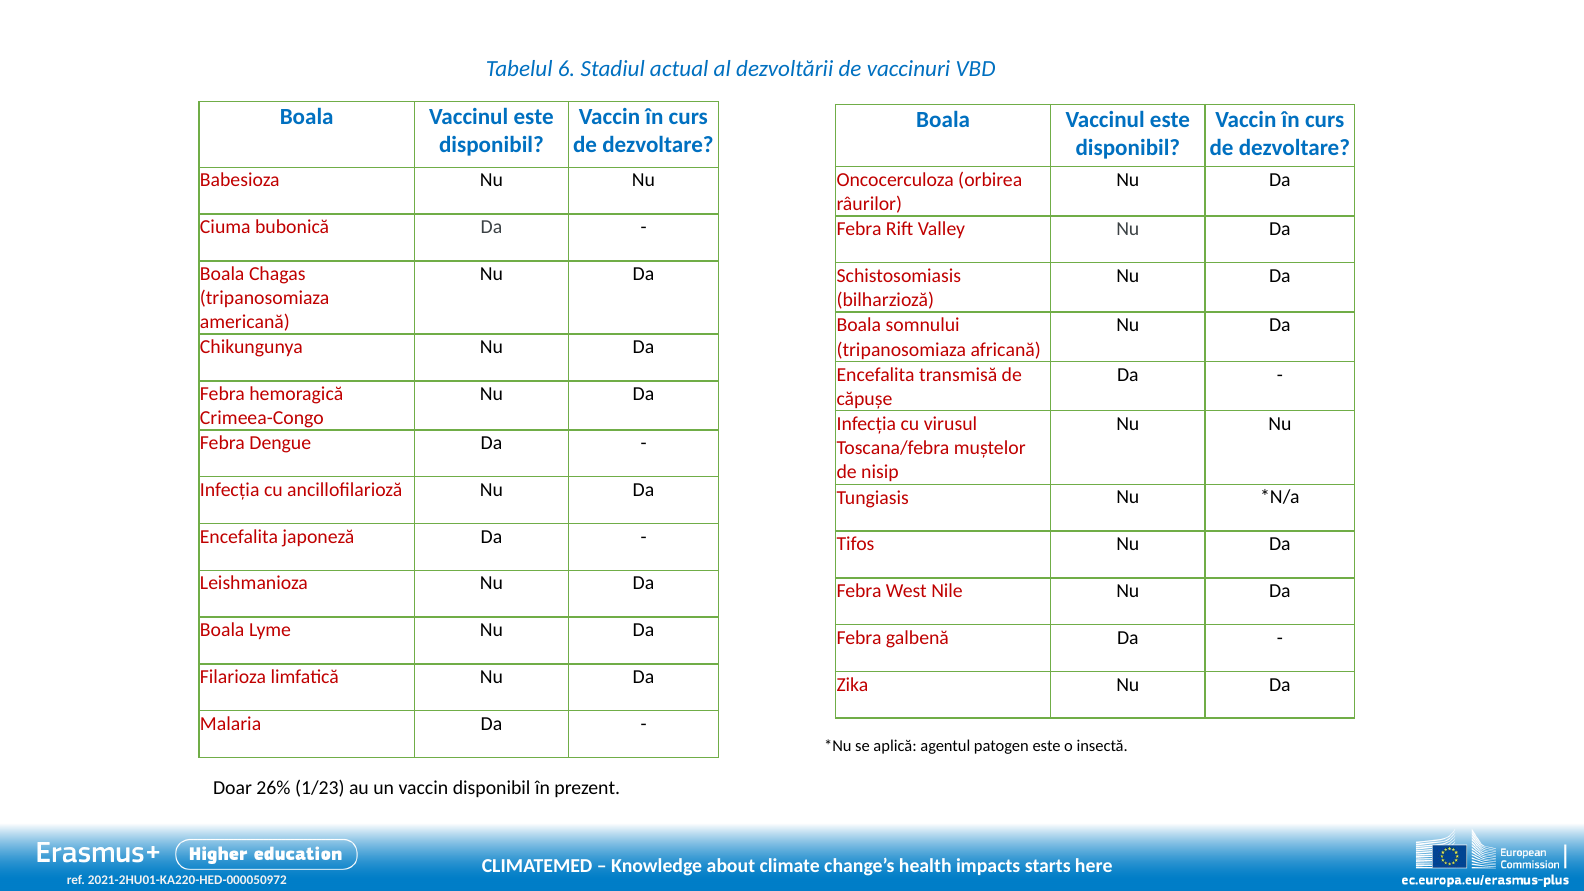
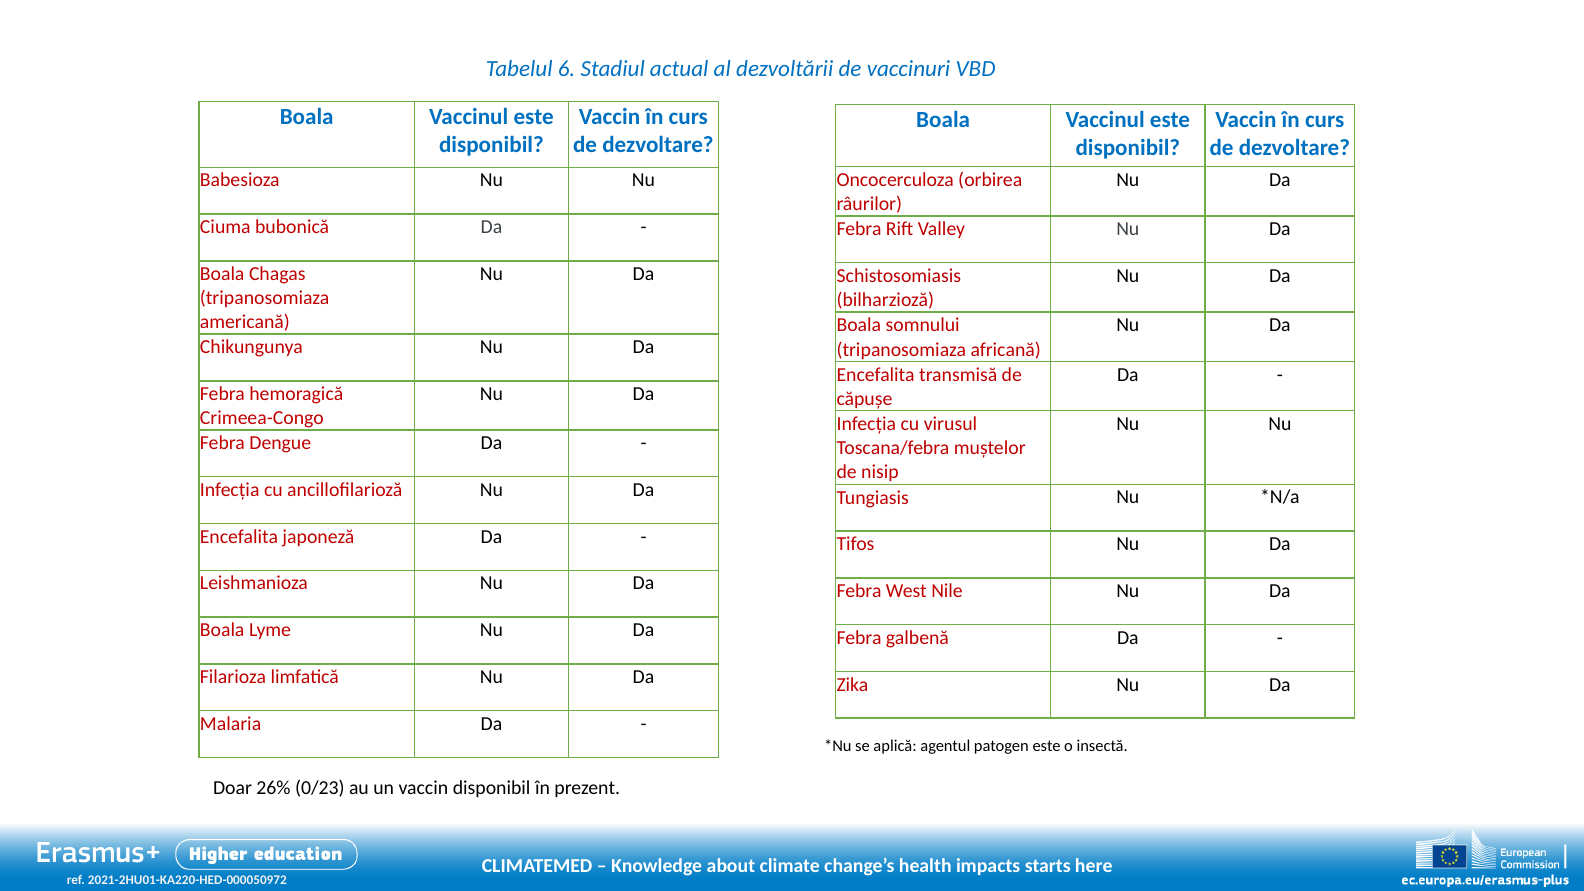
1/23: 1/23 -> 0/23
